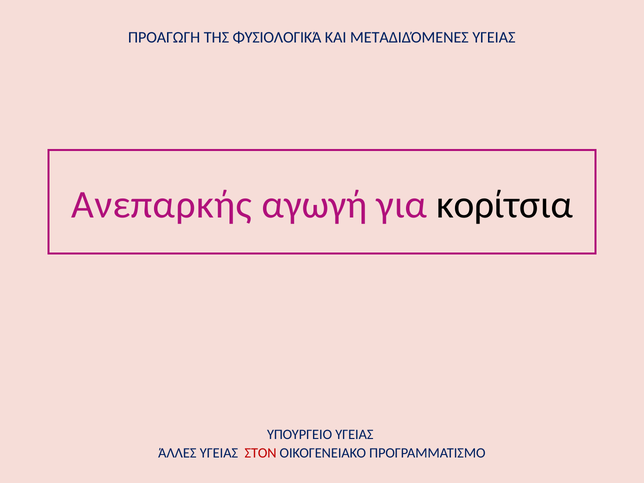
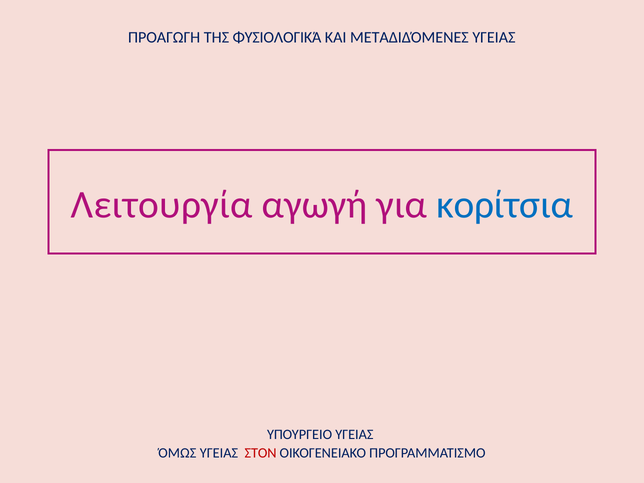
Ανεπαρκής: Ανεπαρκής -> Λειτουργία
κορίτσια colour: black -> blue
ΆΛΛΕΣ: ΆΛΛΕΣ -> ΌΜΩΣ
